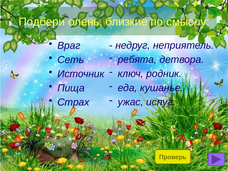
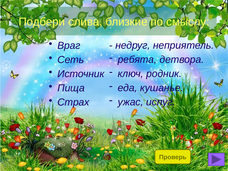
олень: олень -> слива
